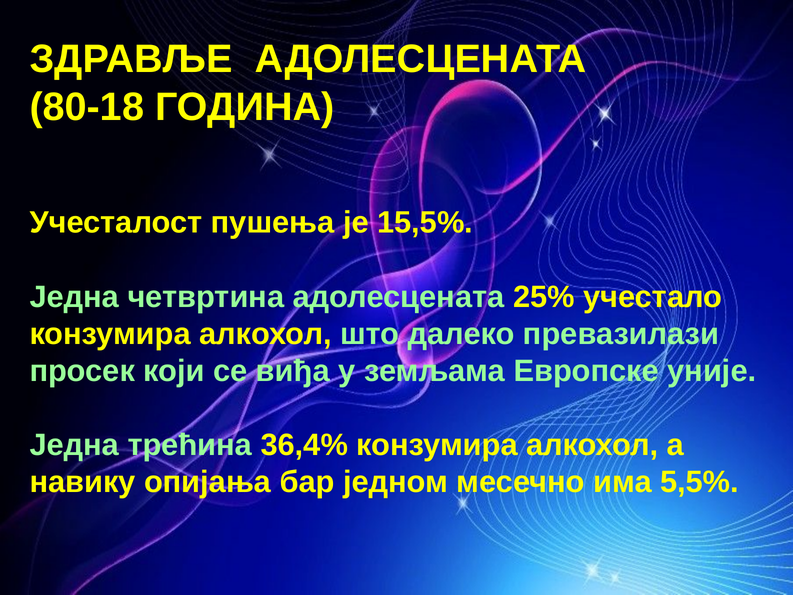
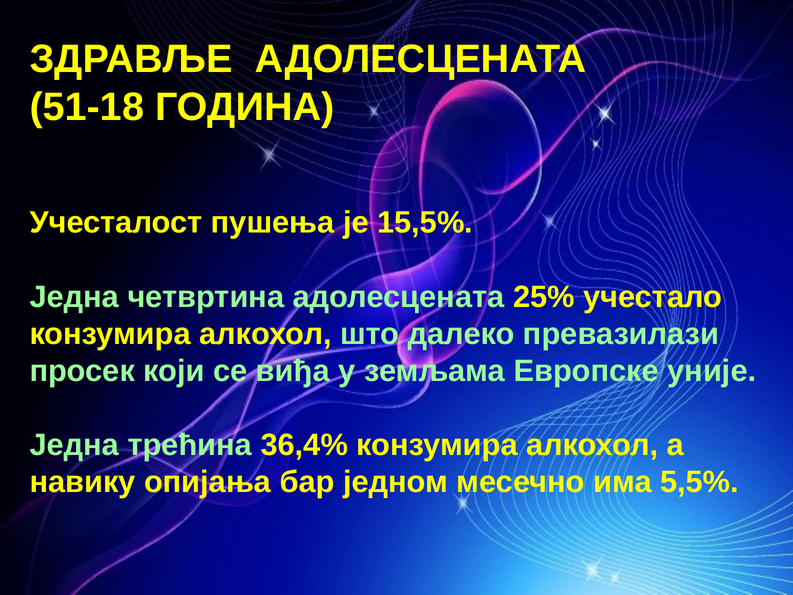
80-18: 80-18 -> 51-18
